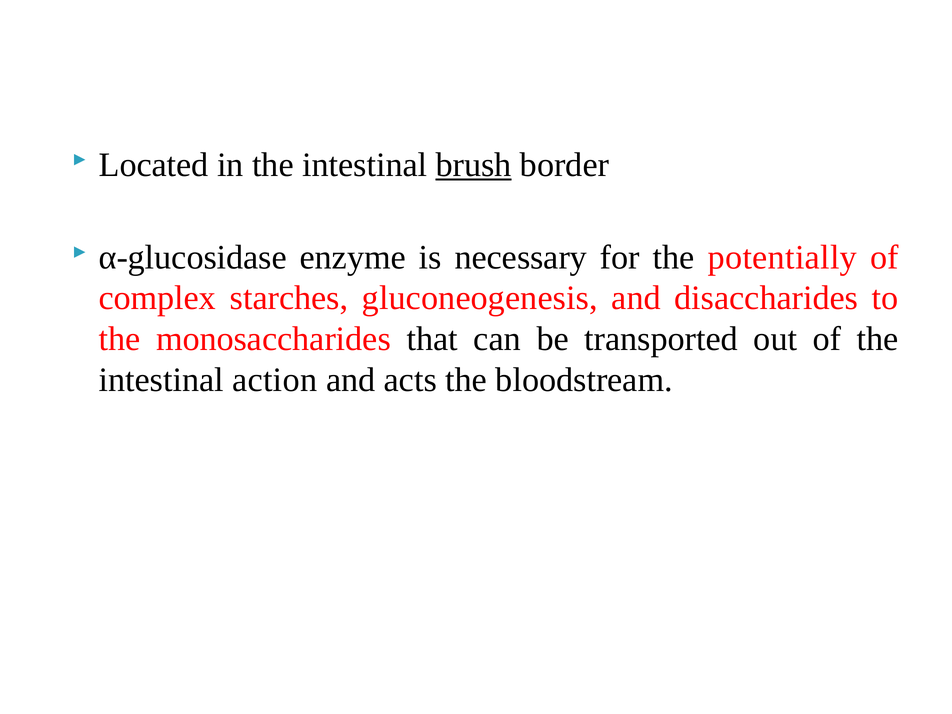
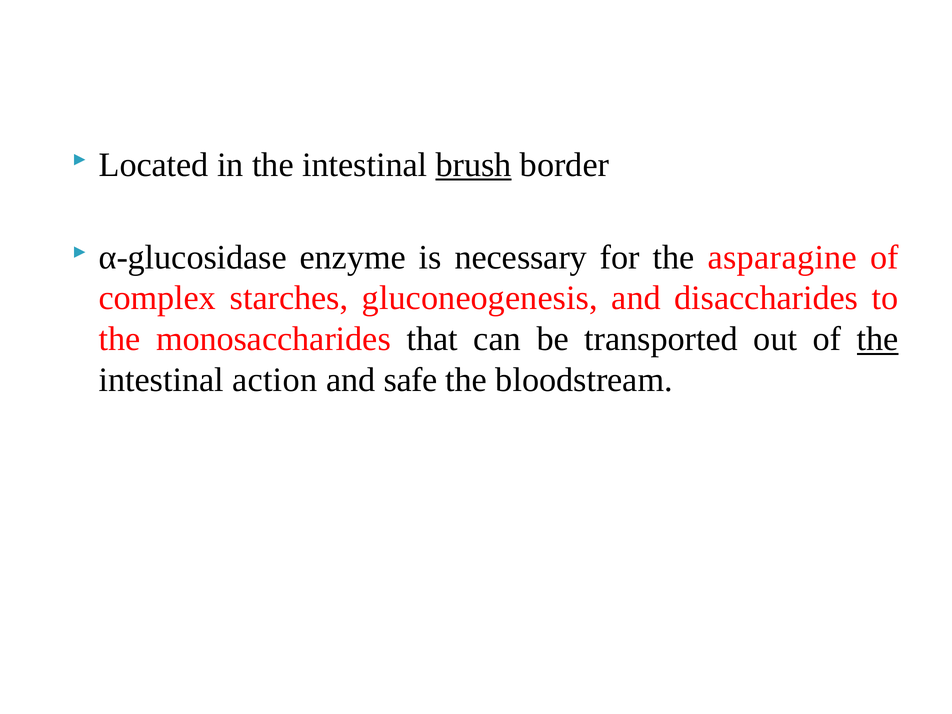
potentially: potentially -> asparagine
the at (878, 339) underline: none -> present
acts: acts -> safe
